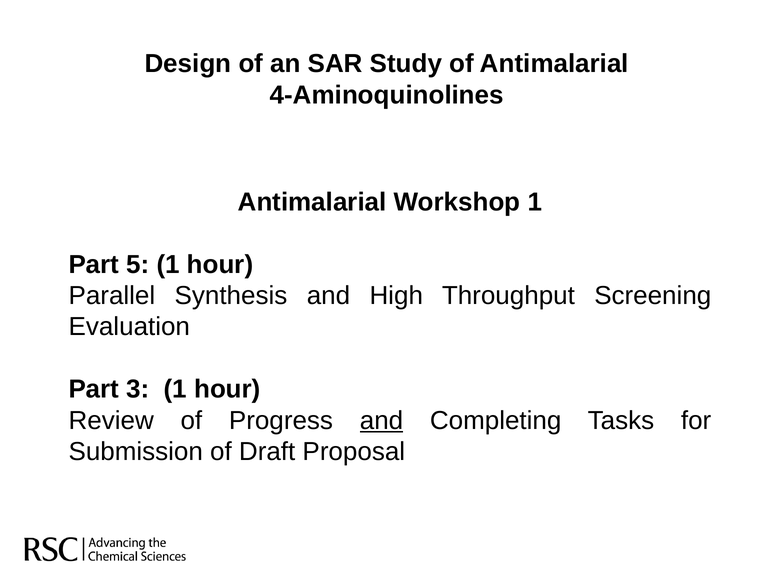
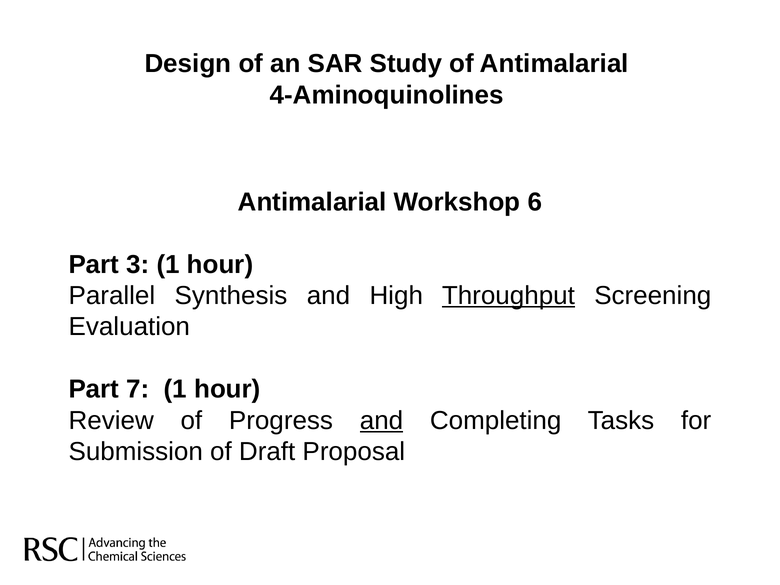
Workshop 1: 1 -> 6
5: 5 -> 3
Throughput underline: none -> present
3: 3 -> 7
